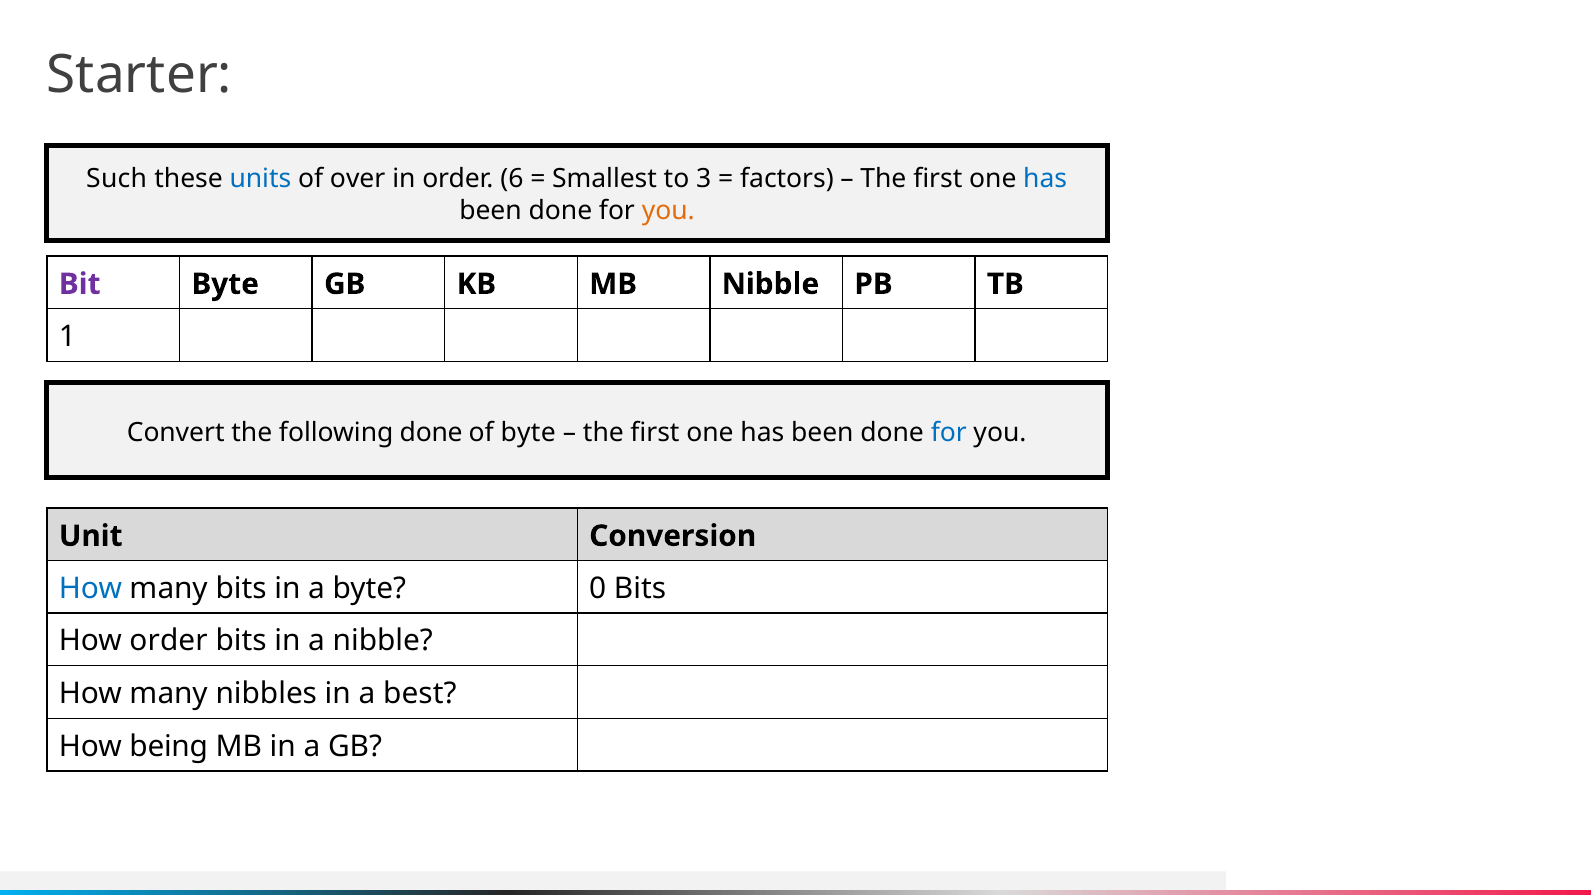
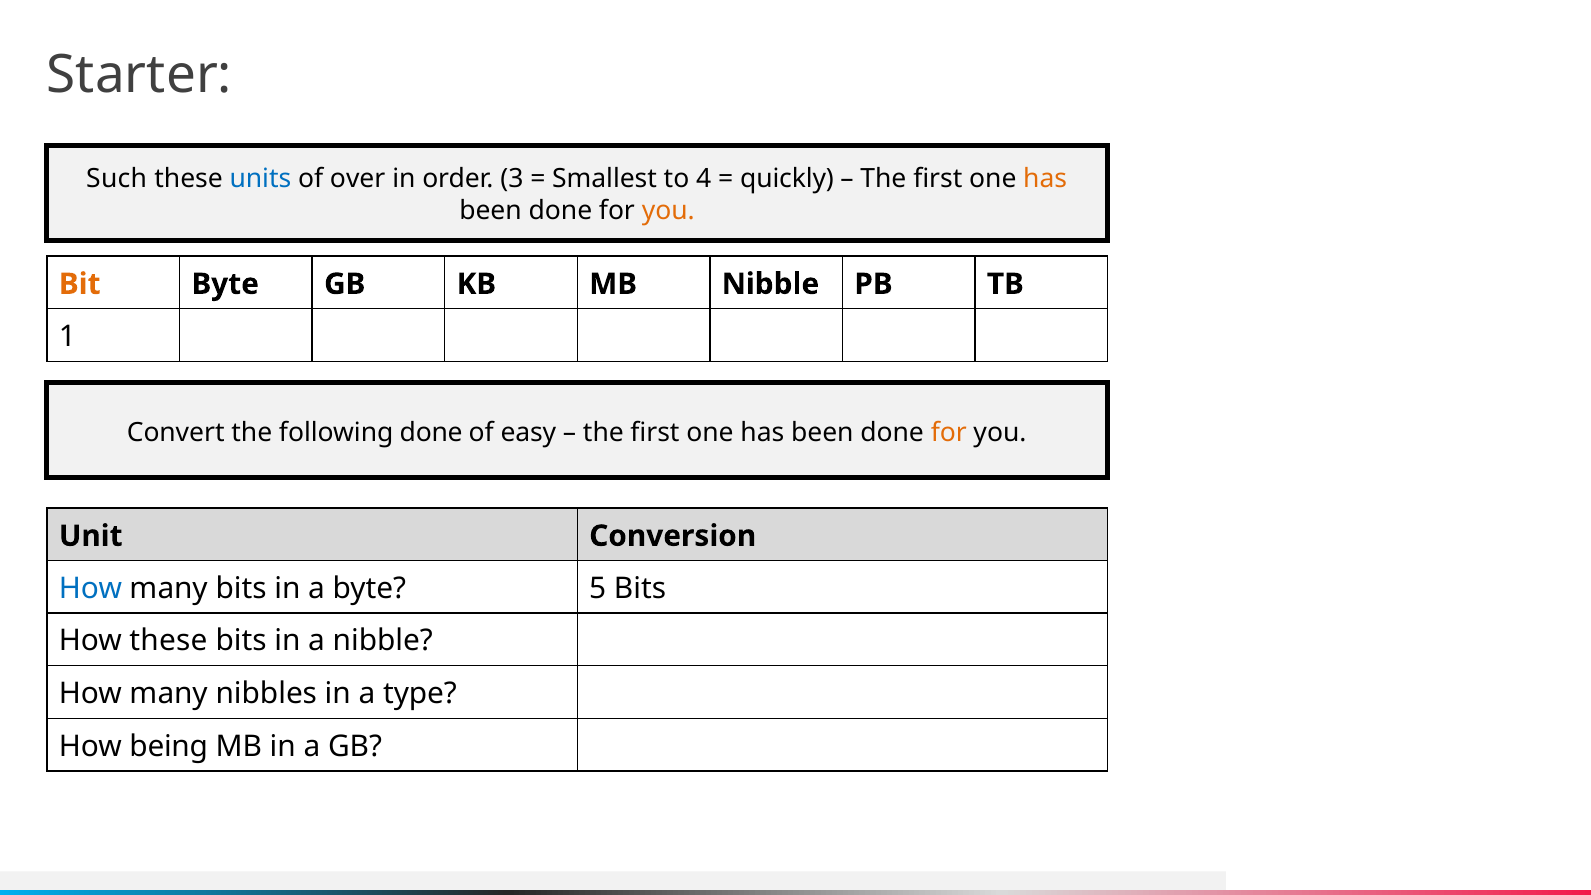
6: 6 -> 3
3: 3 -> 4
factors: factors -> quickly
has at (1045, 179) colour: blue -> orange
Bit colour: purple -> orange
of byte: byte -> easy
for at (949, 432) colour: blue -> orange
0: 0 -> 5
How order: order -> these
best: best -> type
